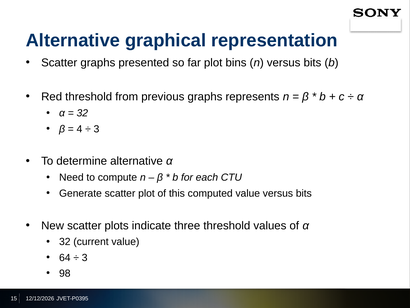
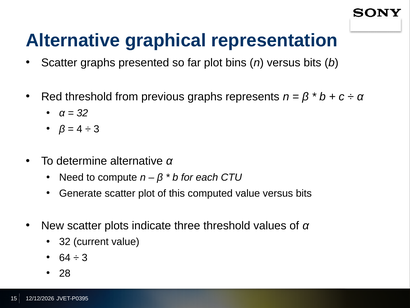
98: 98 -> 28
